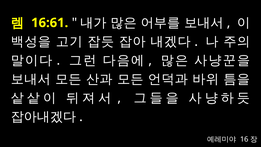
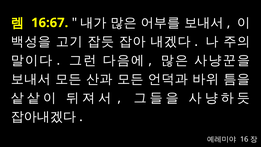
16:61: 16:61 -> 16:67
